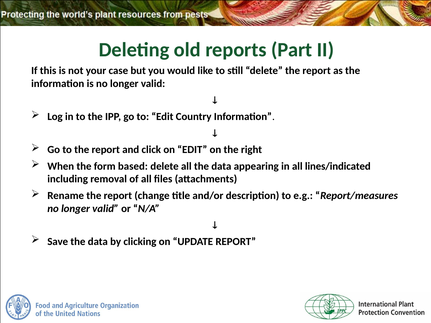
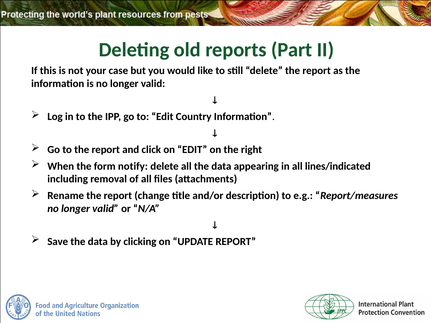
based: based -> notify
